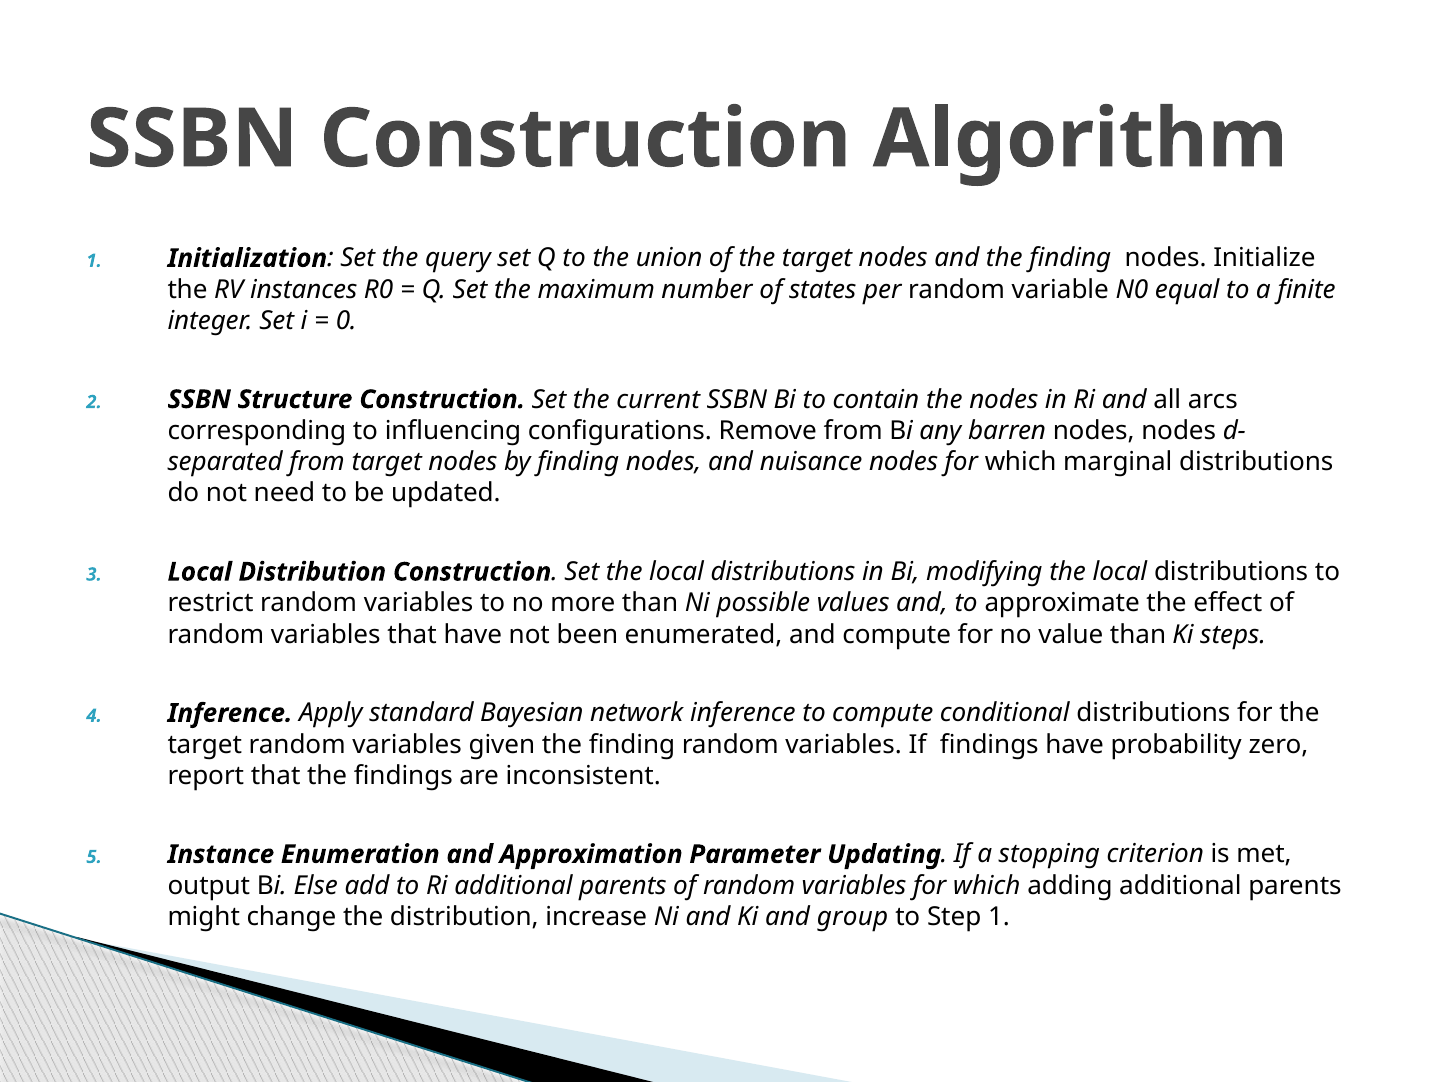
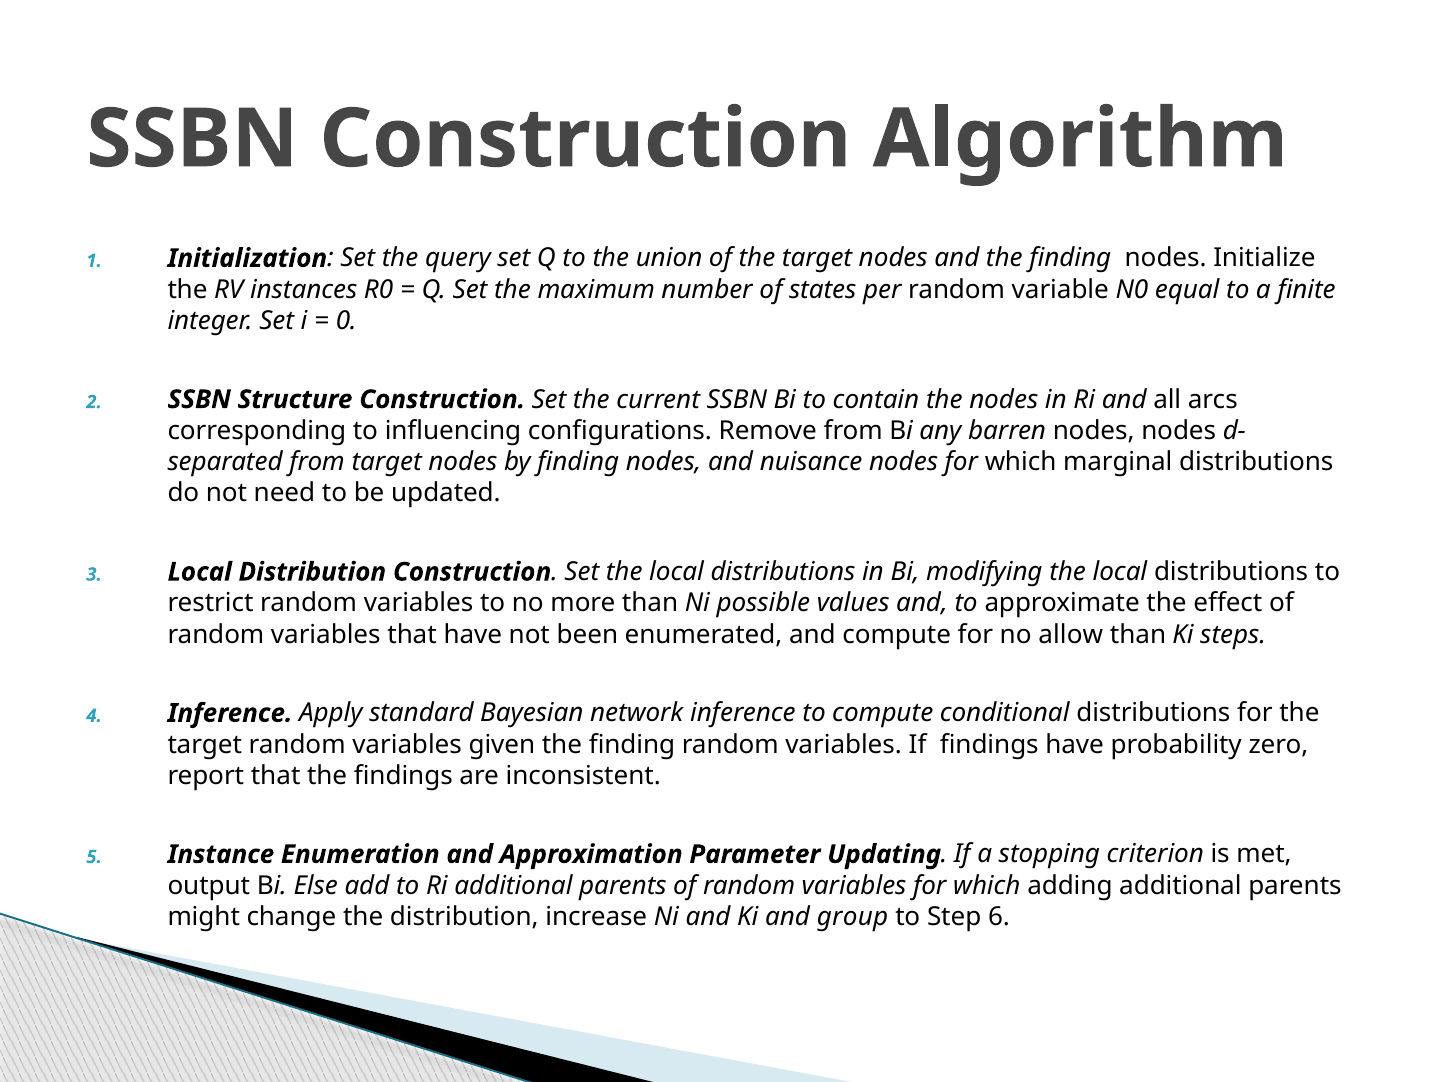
value: value -> allow
Step 1: 1 -> 6
